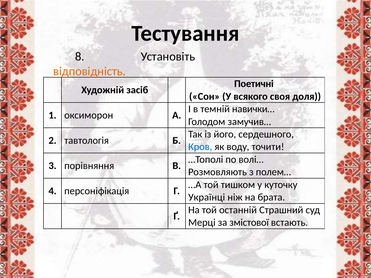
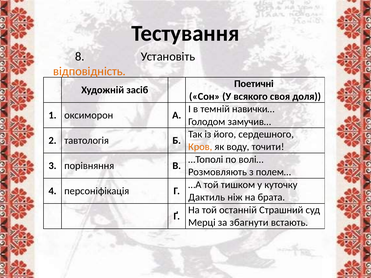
Кров colour: blue -> orange
Українці: Українці -> Дактиль
змістової: змістової -> збагнути
